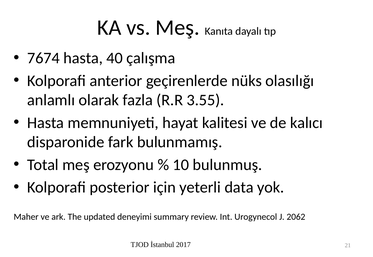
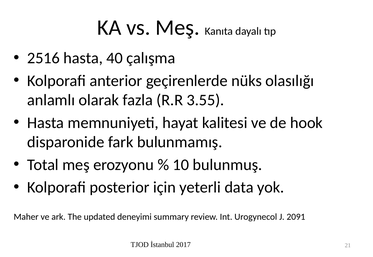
7674: 7674 -> 2516
kalıcı: kalıcı -> hook
2062: 2062 -> 2091
